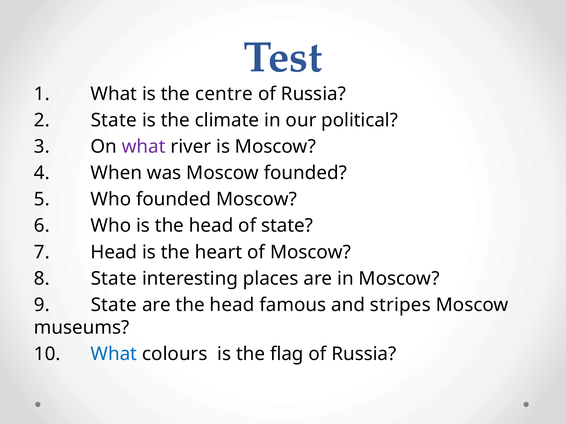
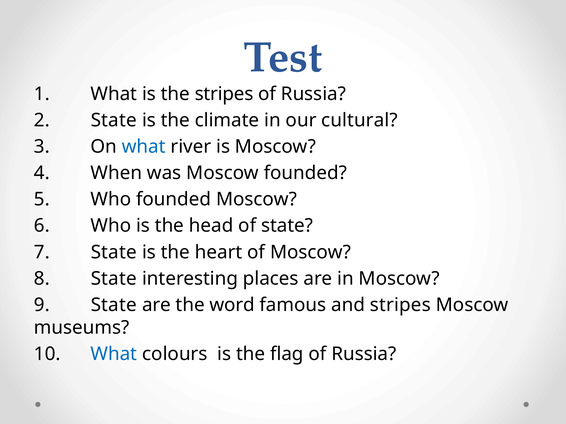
the centre: centre -> stripes
political: political -> cultural
what at (144, 147) colour: purple -> blue
7 Head: Head -> State
are the head: head -> word
